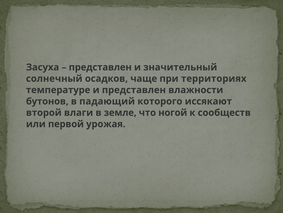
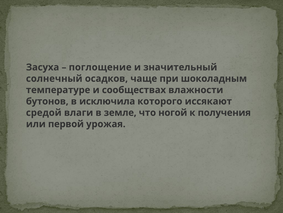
представлен at (100, 67): представлен -> поглощение
территориях: территориях -> шоколадным
и представлен: представлен -> сообществах
падающий: падающий -> исключила
второй: второй -> средой
сообществ: сообществ -> получения
